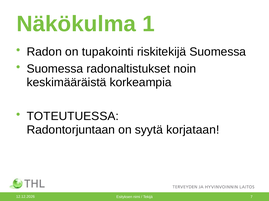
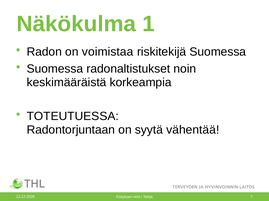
tupakointi: tupakointi -> voimistaa
korjataan: korjataan -> vähentää
